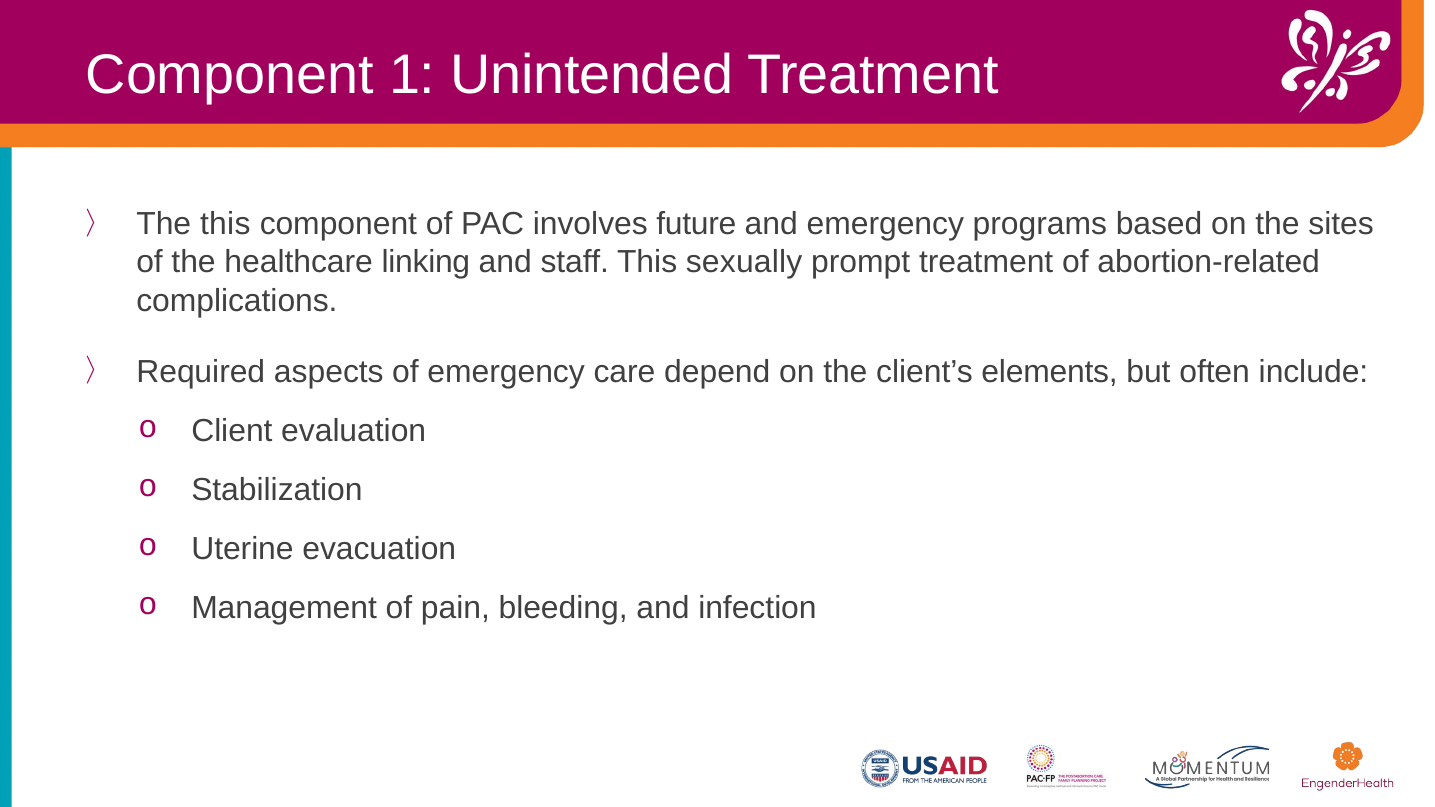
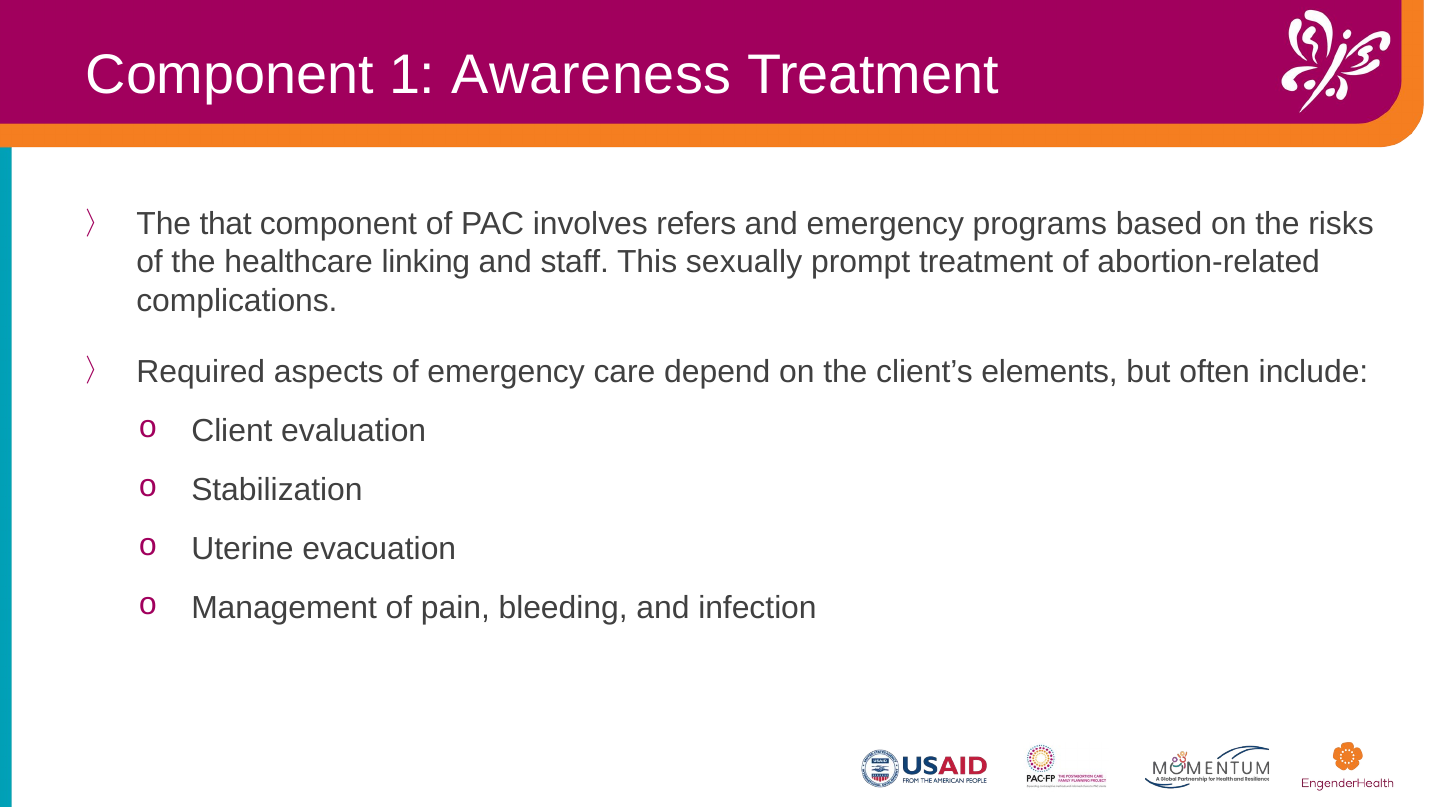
Unintended: Unintended -> Awareness
The this: this -> that
future: future -> refers
sites: sites -> risks
